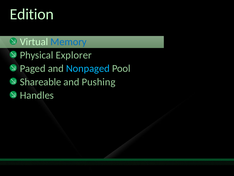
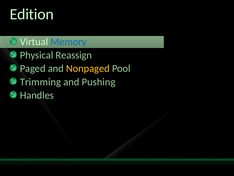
Explorer: Explorer -> Reassign
Nonpaged colour: light blue -> yellow
Shareable: Shareable -> Trimming
